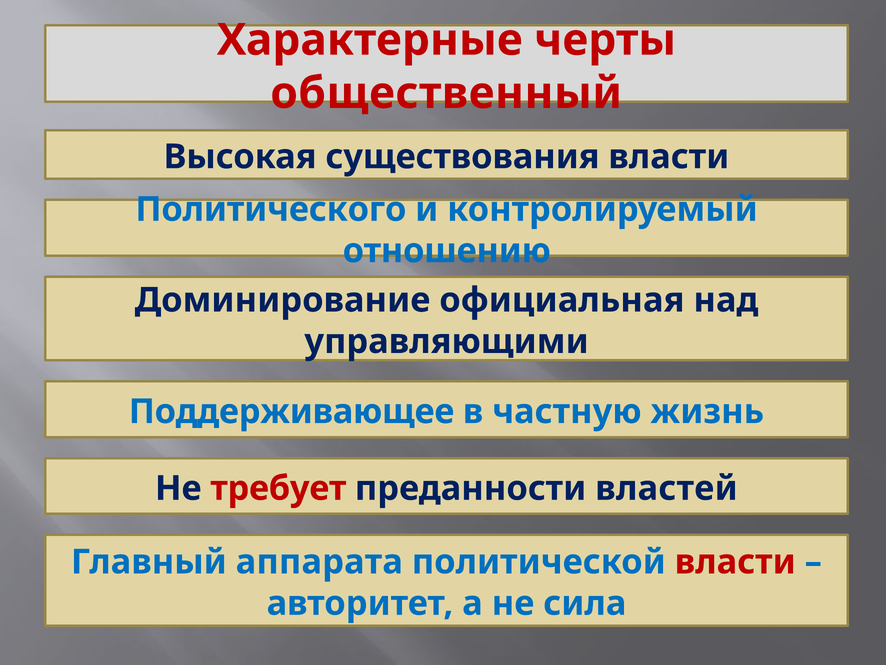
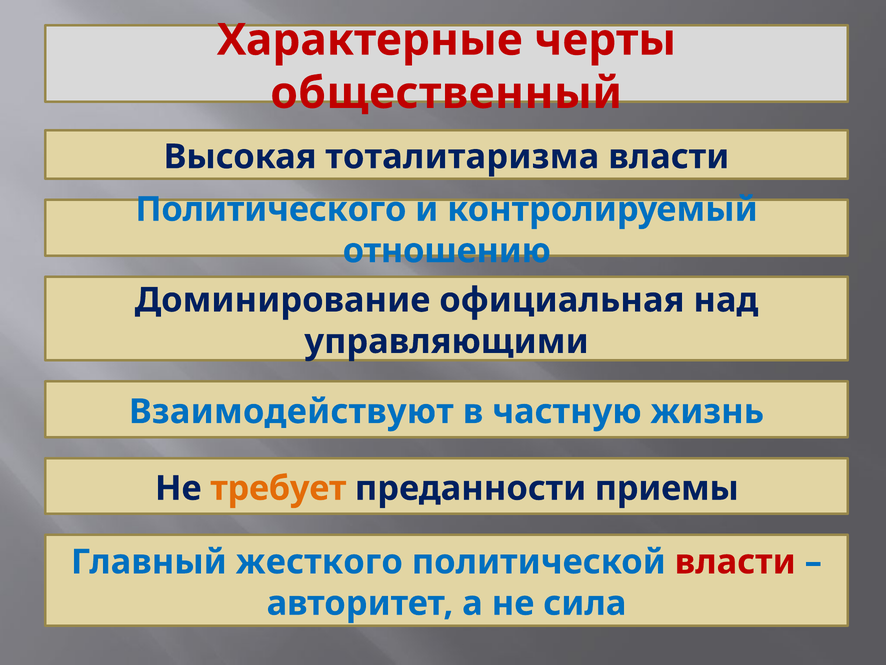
существования: существования -> тоталитаризма
Поддерживающее: Поддерживающее -> Взаимодействуют
требует colour: red -> orange
властей: властей -> приемы
аппарата: аппарата -> жесткого
